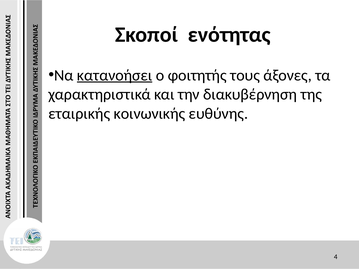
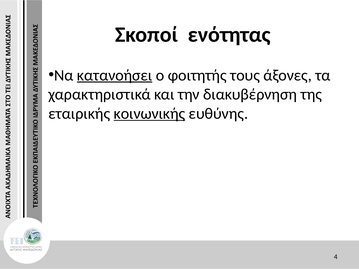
κοινωνικής underline: none -> present
